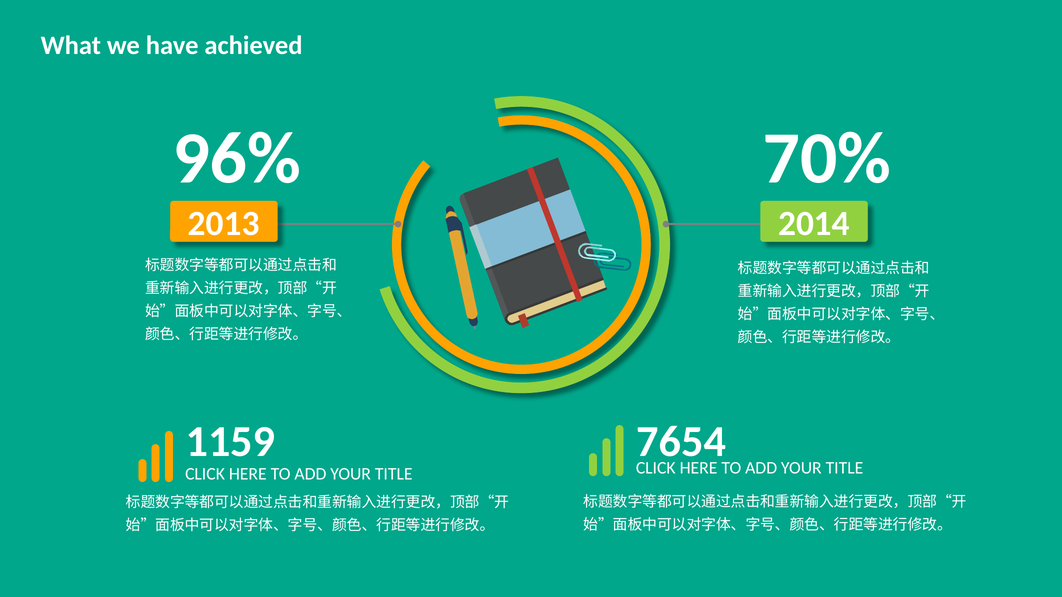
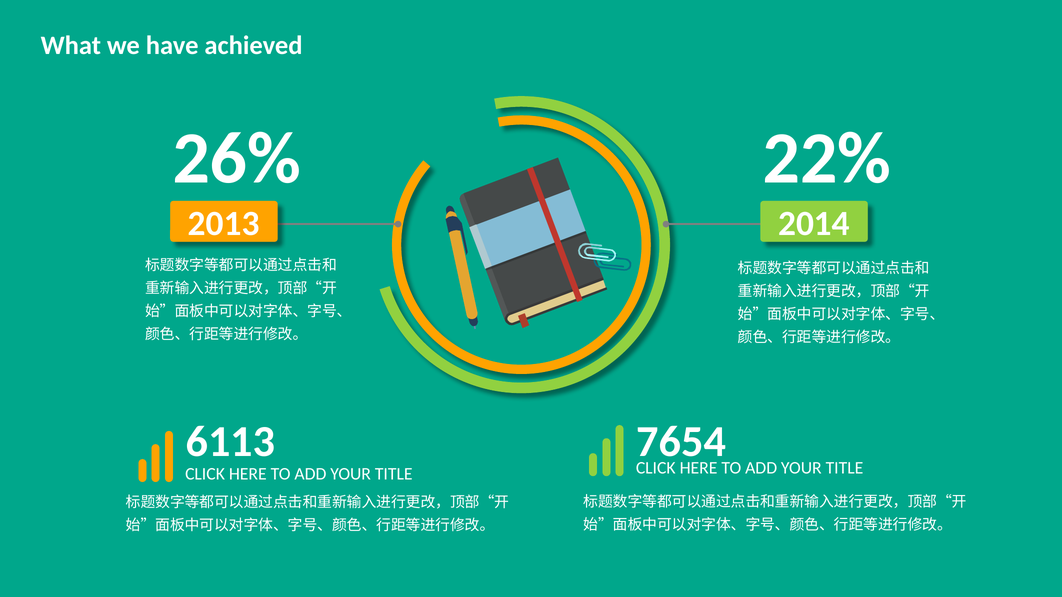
96%: 96% -> 26%
70%: 70% -> 22%
1159: 1159 -> 6113
